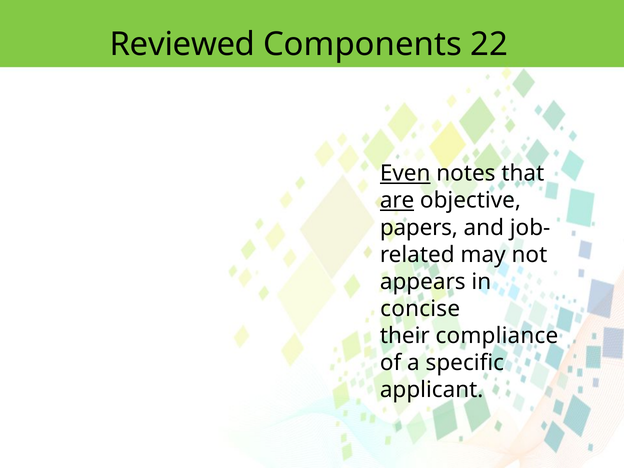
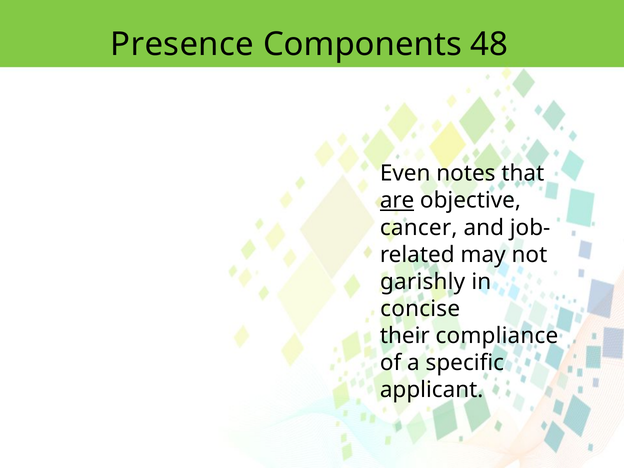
Reviewed: Reviewed -> Presence
22: 22 -> 48
Even underline: present -> none
papers: papers -> cancer
appears: appears -> garishly
